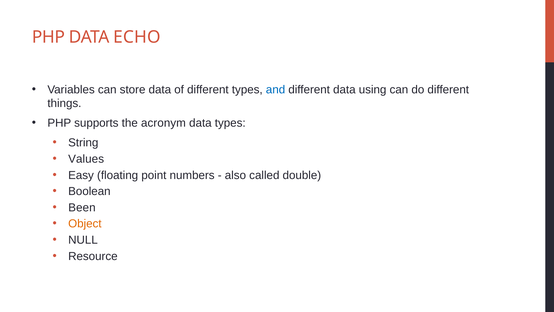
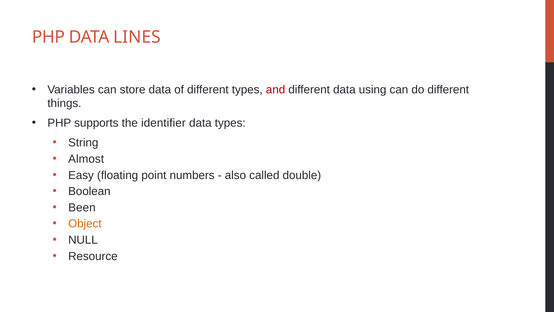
ECHO: ECHO -> LINES
and colour: blue -> red
acronym: acronym -> identifier
Values: Values -> Almost
